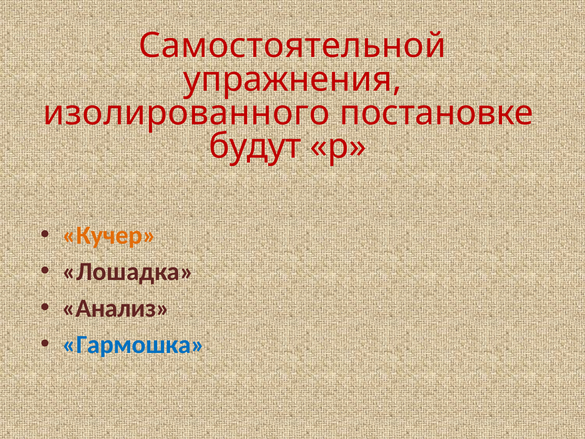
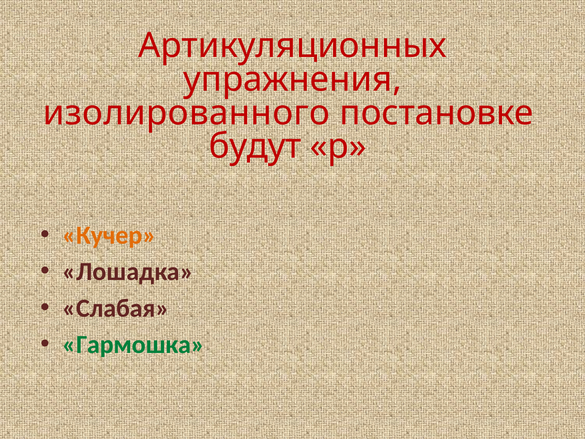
Самостоятельной: Самостоятельной -> Артикуляционных
Анализ: Анализ -> Слабая
Гармошка colour: blue -> green
